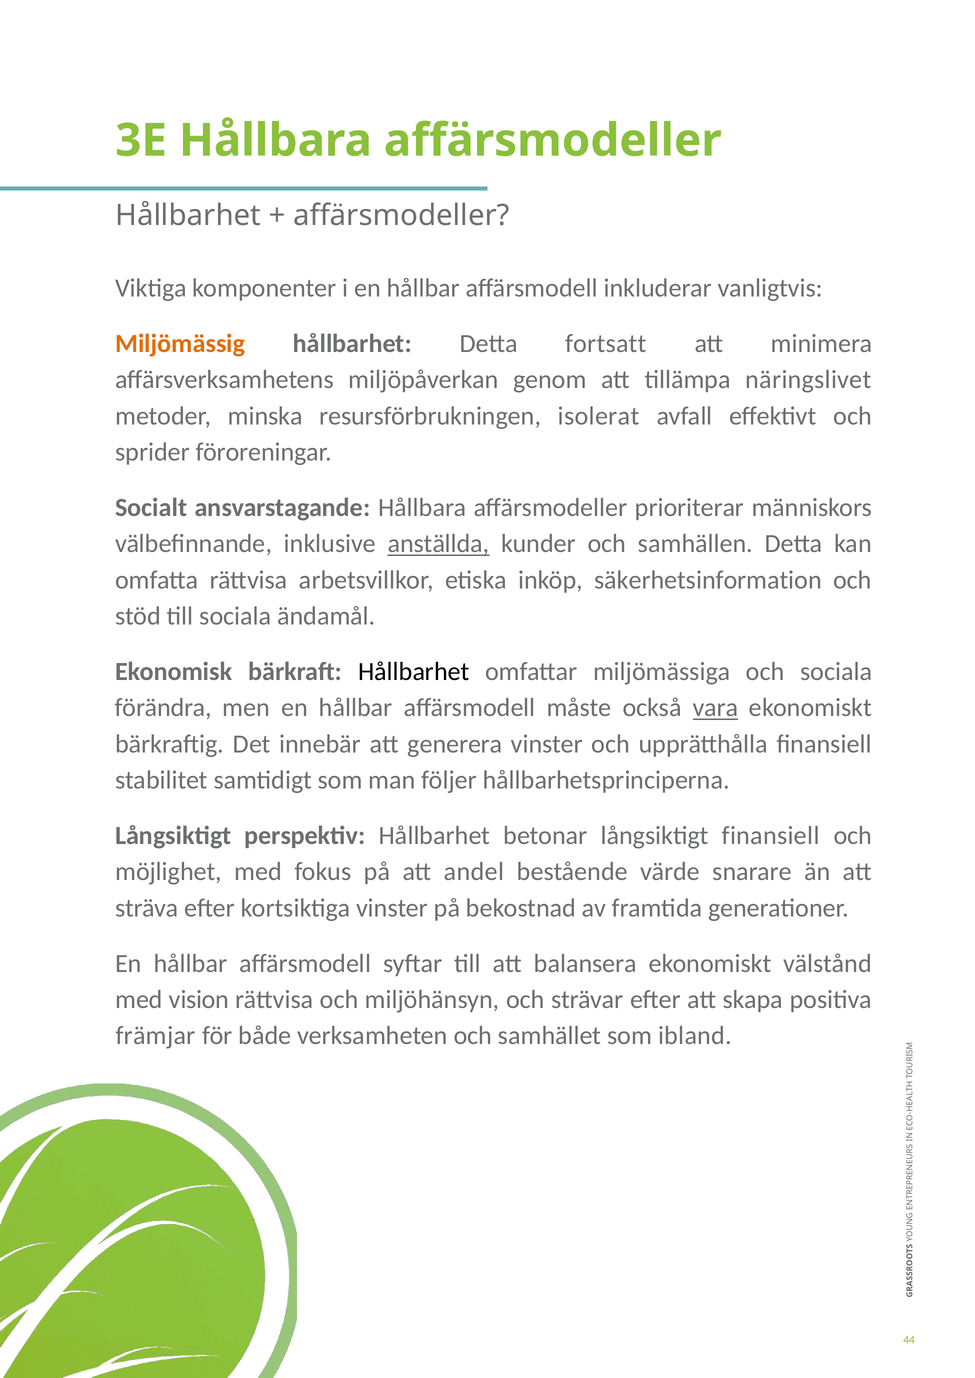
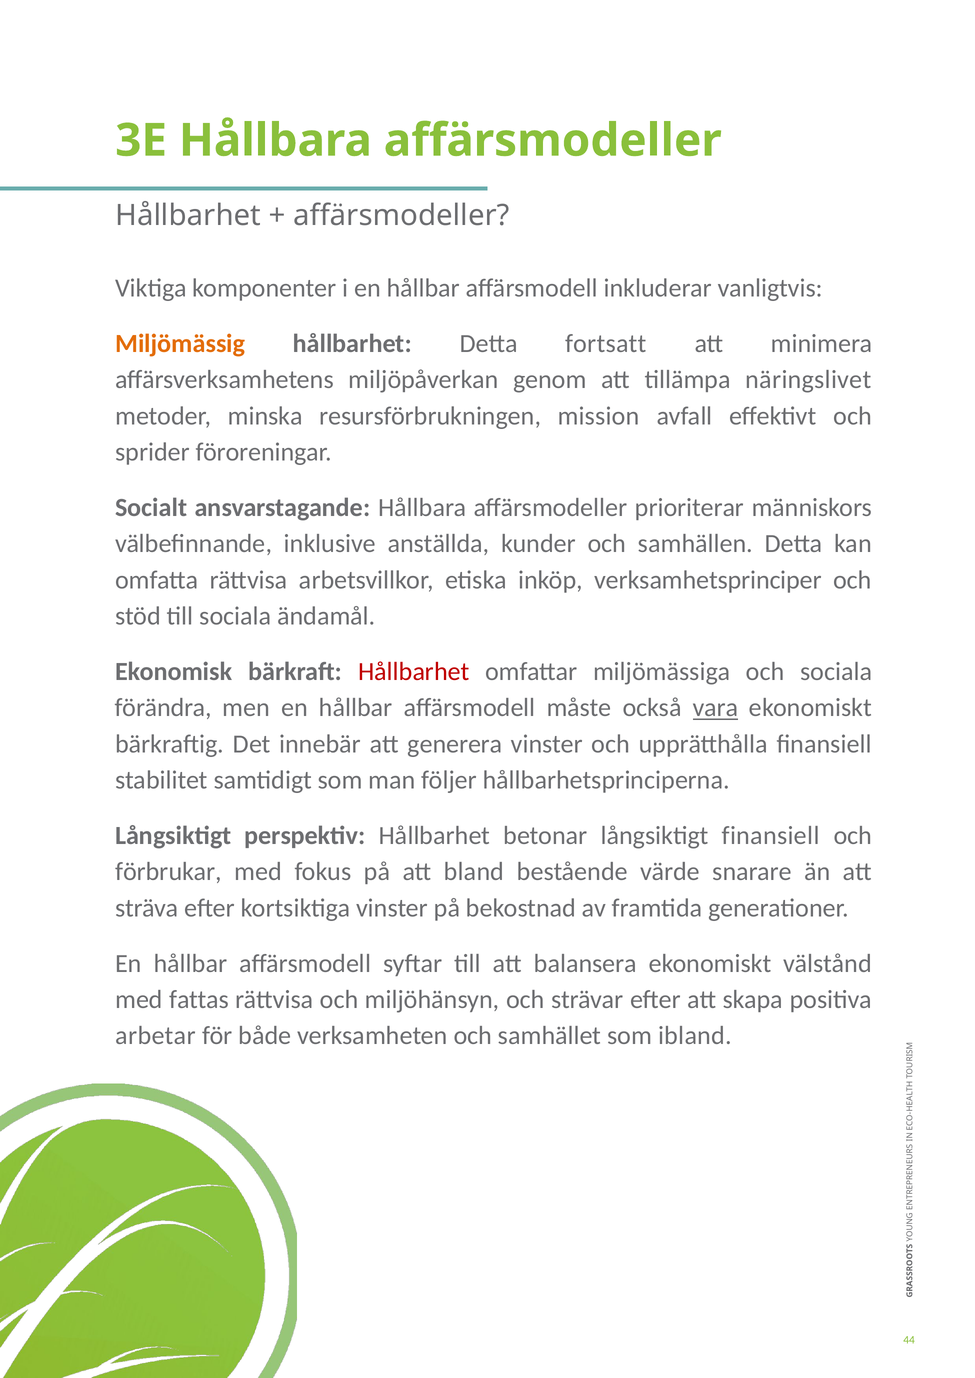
isolerat: isolerat -> mission
anställda underline: present -> none
säkerhetsinformation: säkerhetsinformation -> verksamhetsprinciper
Hållbarhet at (414, 672) colour: black -> red
möjlighet: möjlighet -> förbrukar
andel: andel -> bland
vision: vision -> fattas
främjar: främjar -> arbetar
